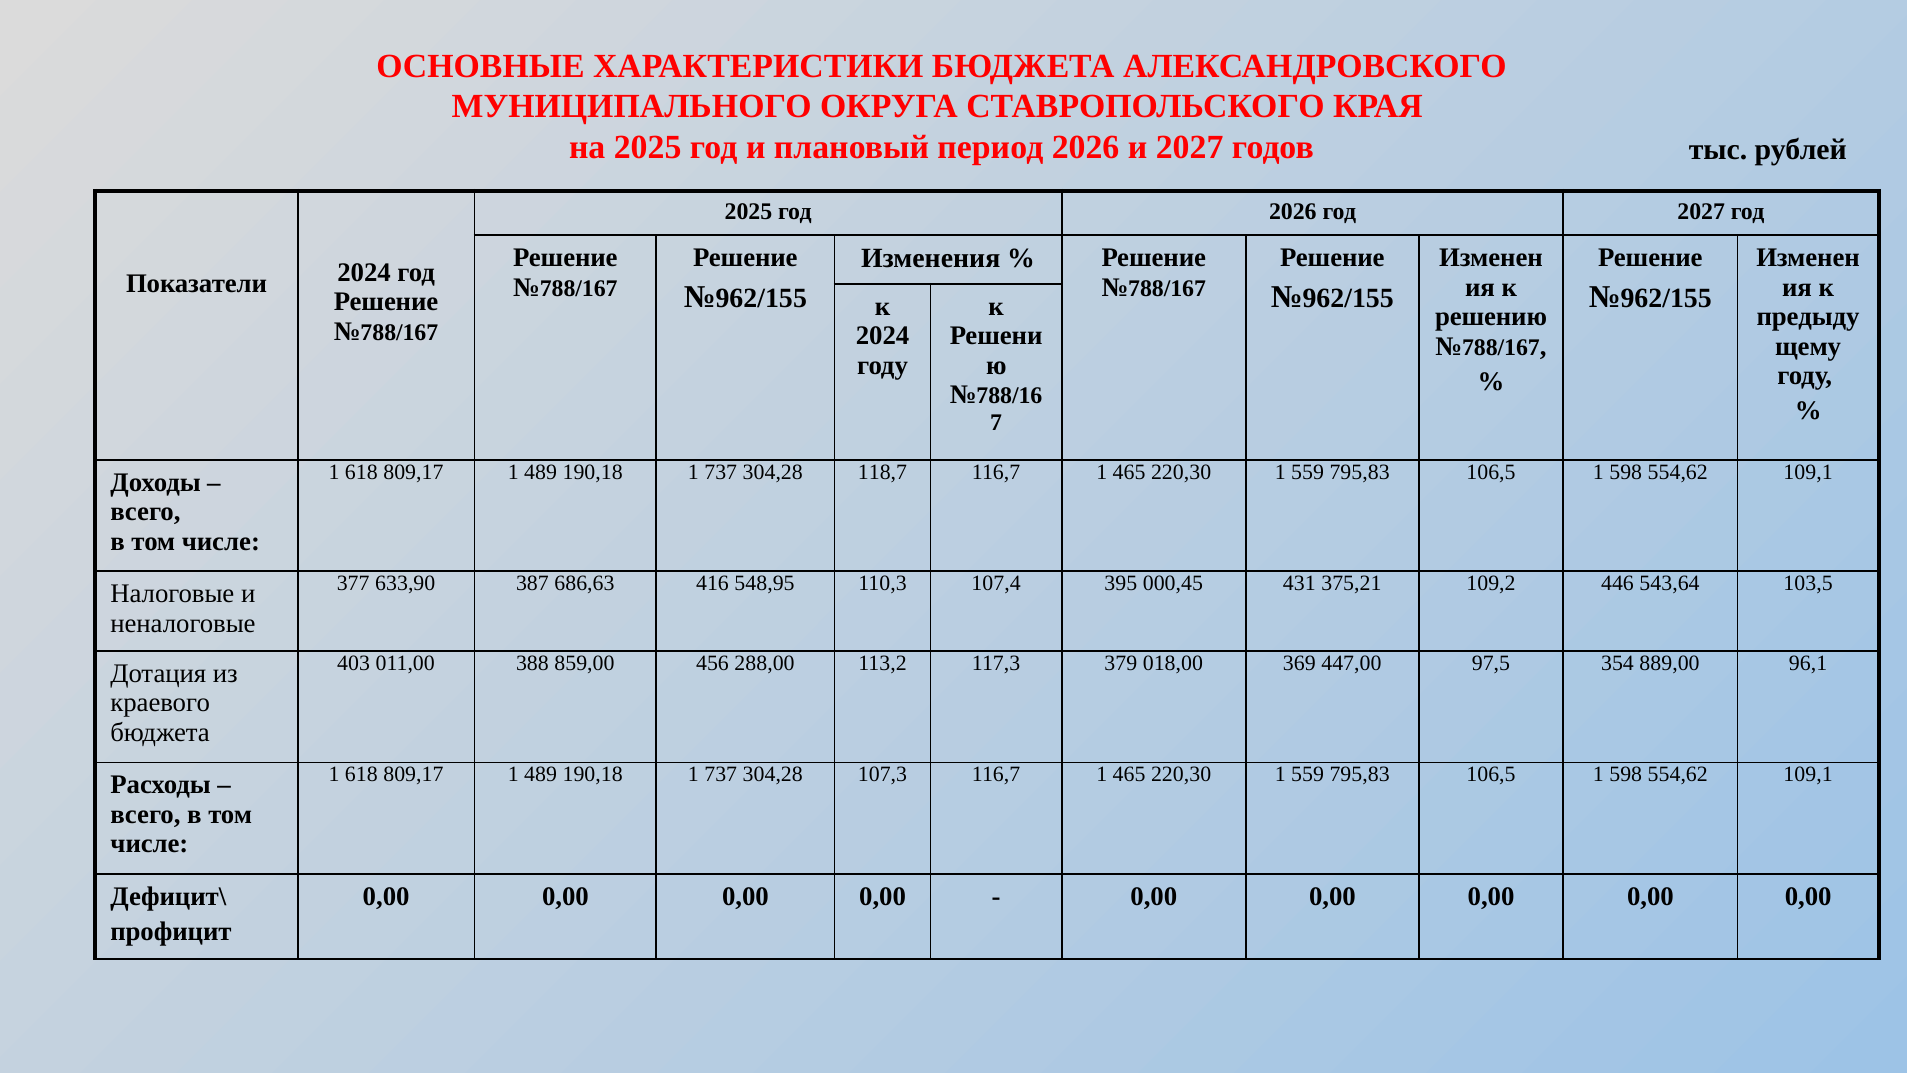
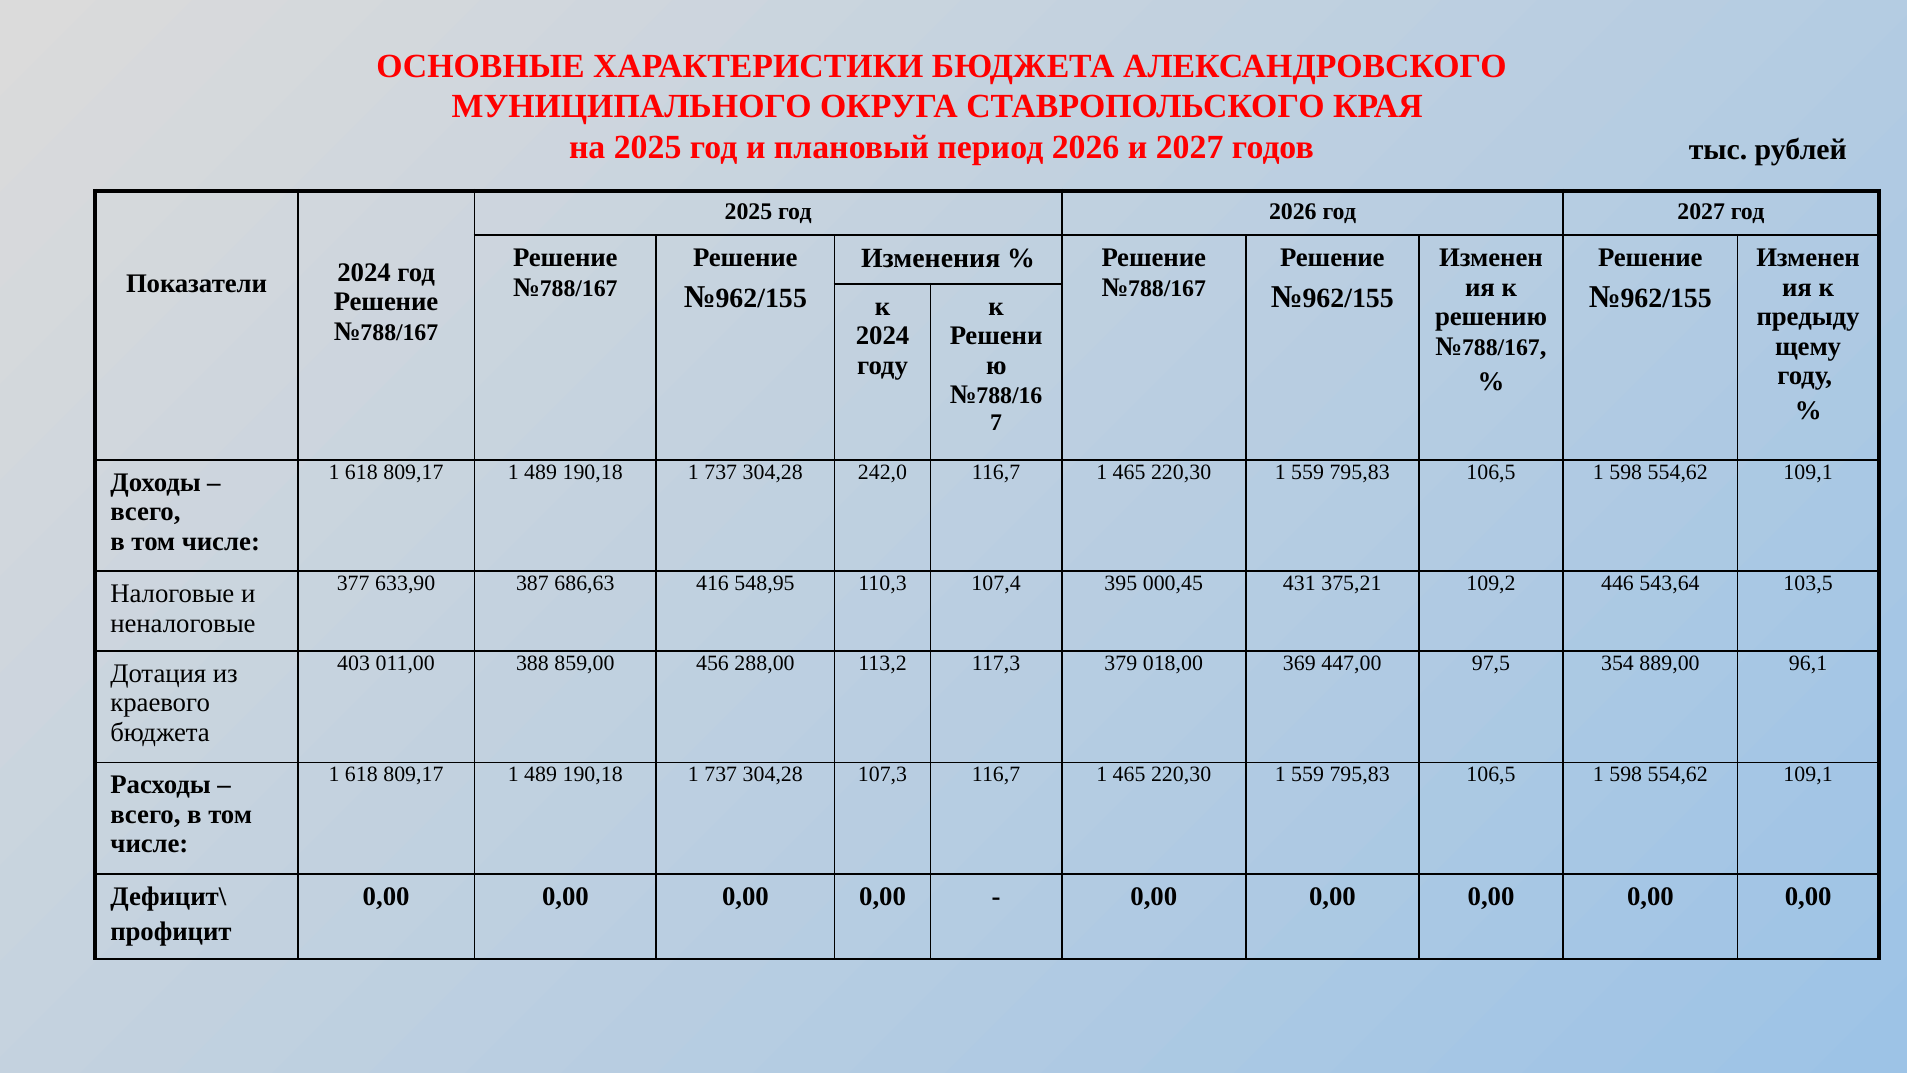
118,7: 118,7 -> 242,0
